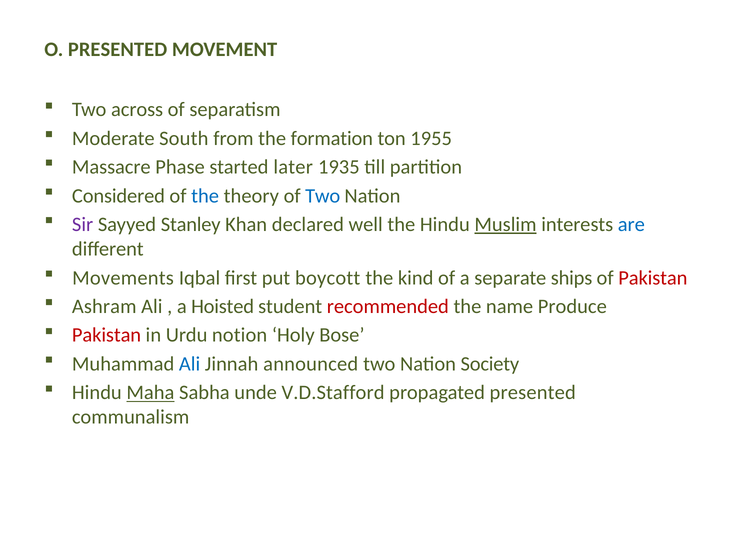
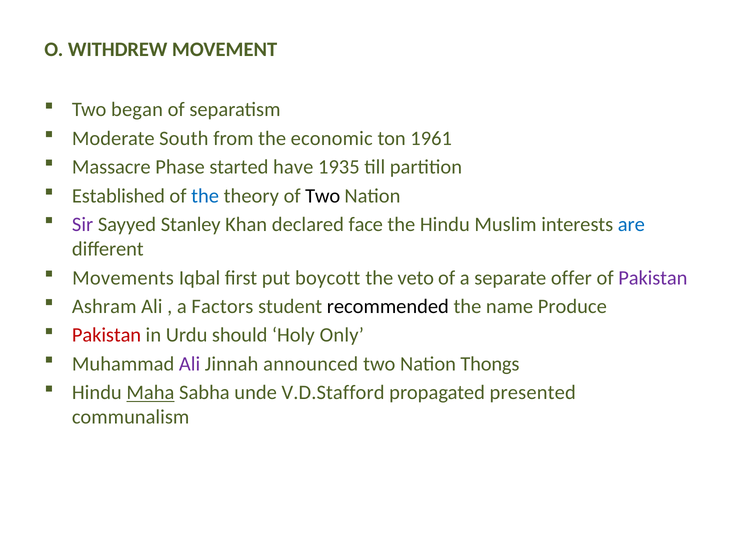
O PRESENTED: PRESENTED -> WITHDREW
across: across -> began
formation: formation -> economic
1955: 1955 -> 1961
later: later -> have
Considered: Considered -> Established
Two at (323, 196) colour: blue -> black
well: well -> face
Muslim underline: present -> none
kind: kind -> veto
ships: ships -> offer
Pakistan at (653, 278) colour: red -> purple
Hoisted: Hoisted -> Factors
recommended colour: red -> black
notion: notion -> should
Bose: Bose -> Only
Ali at (190, 364) colour: blue -> purple
Society: Society -> Thongs
